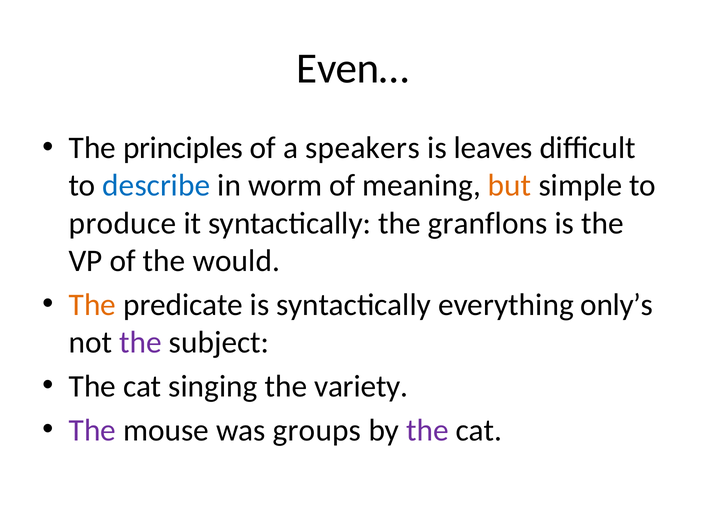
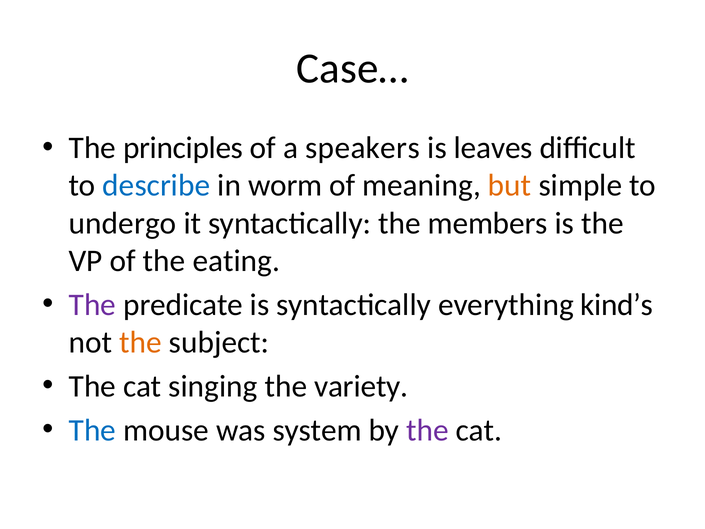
Even…: Even… -> Case…
produce: produce -> undergo
granflons: granflons -> members
would: would -> eating
The at (92, 305) colour: orange -> purple
only’s: only’s -> kind’s
the at (141, 342) colour: purple -> orange
The at (92, 430) colour: purple -> blue
groups: groups -> system
